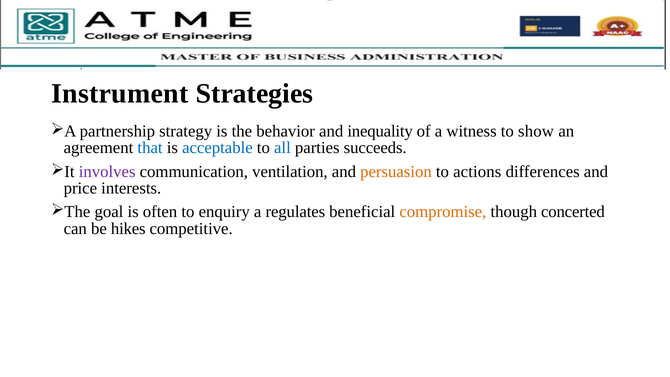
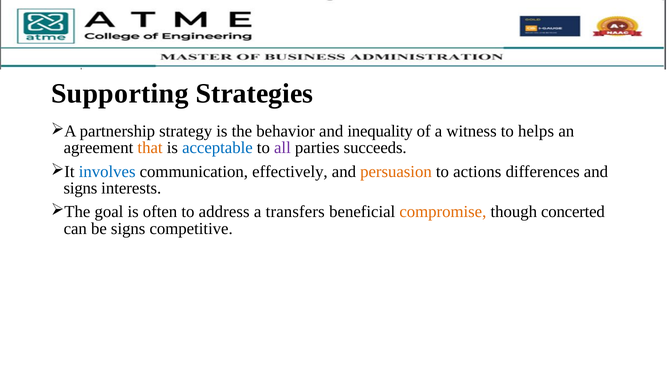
Instrument: Instrument -> Supporting
show: show -> helps
that colour: blue -> orange
all colour: blue -> purple
involves colour: purple -> blue
ventilation: ventilation -> effectively
price at (80, 188): price -> signs
enquiry: enquiry -> address
regulates: regulates -> transfers
be hikes: hikes -> signs
